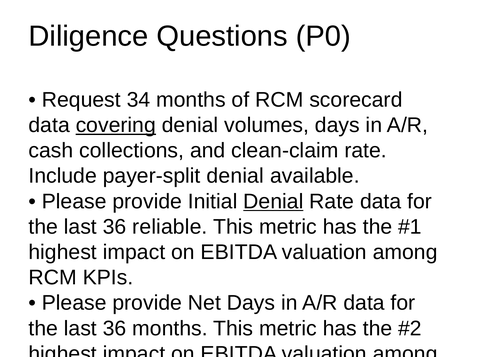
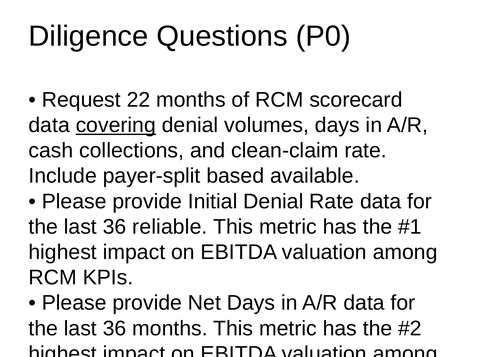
34: 34 -> 22
payer-split denial: denial -> based
Denial at (273, 202) underline: present -> none
